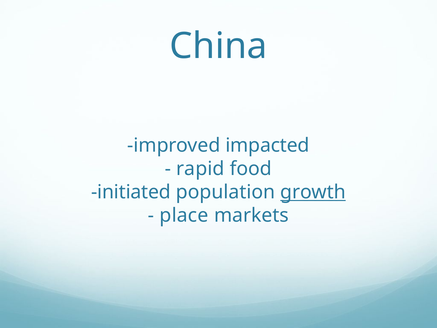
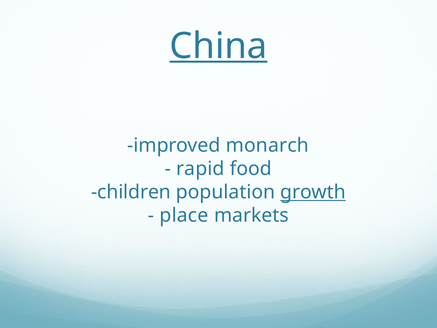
China underline: none -> present
impacted: impacted -> monarch
initiated: initiated -> children
